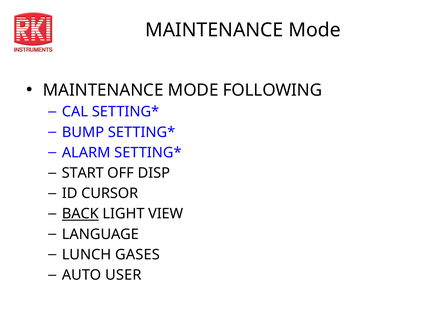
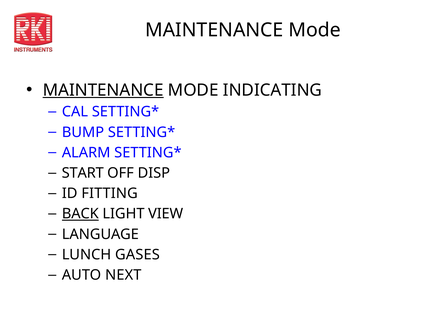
MAINTENANCE at (103, 90) underline: none -> present
FOLLOWING: FOLLOWING -> INDICATING
CURSOR: CURSOR -> FITTING
USER: USER -> NEXT
